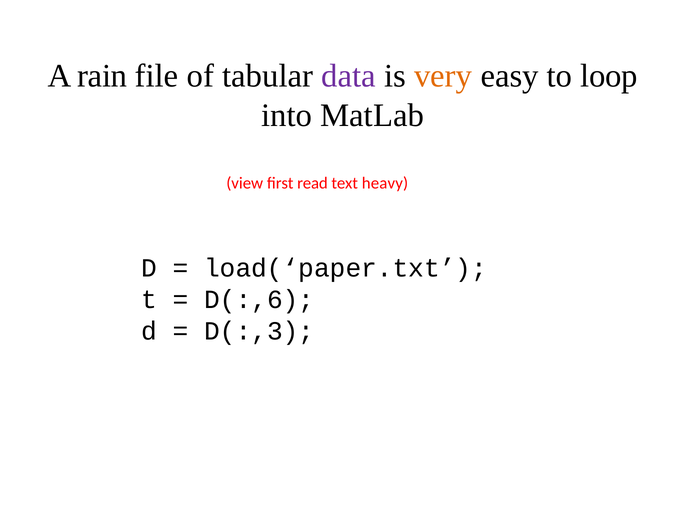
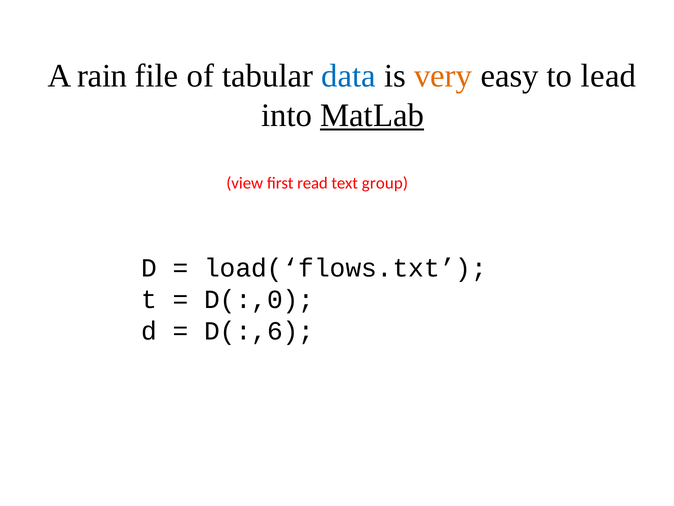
data colour: purple -> blue
loop: loop -> lead
MatLab underline: none -> present
heavy: heavy -> group
load(‘paper.txt: load(‘paper.txt -> load(‘flows.txt
D(:,6: D(:,6 -> D(:,0
D(:,3: D(:,3 -> D(:,6
